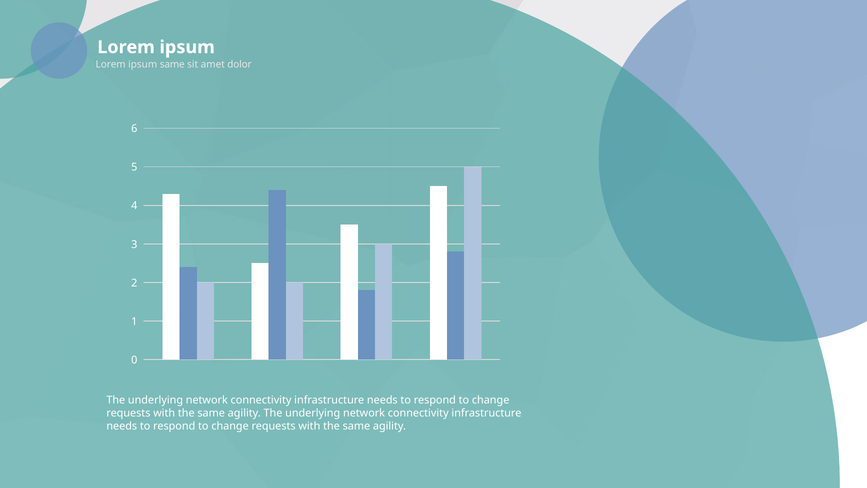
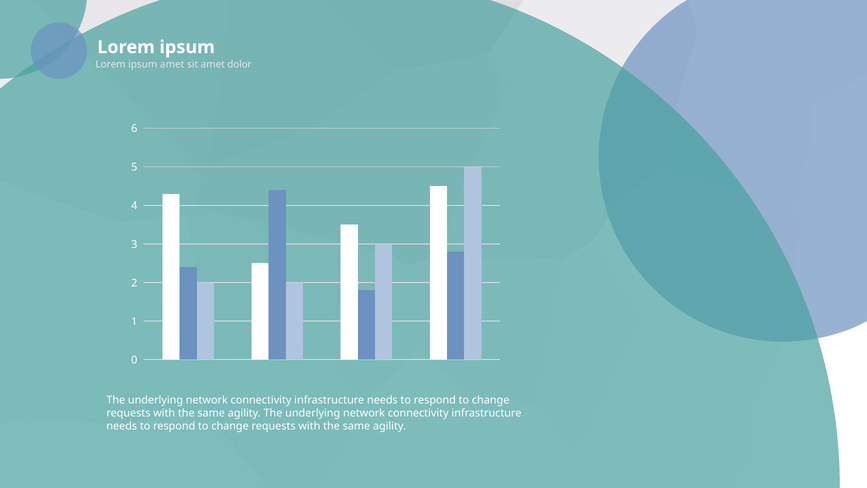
ipsum same: same -> amet
